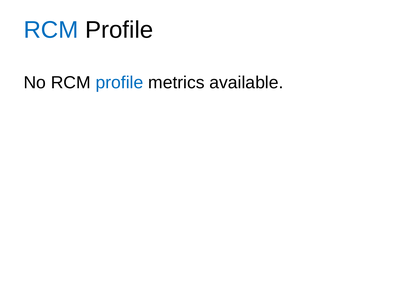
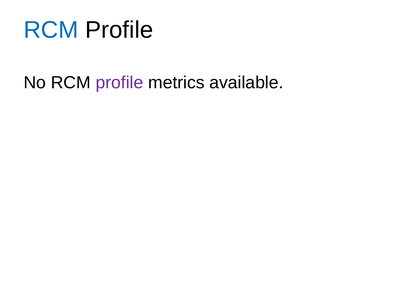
profile at (119, 83) colour: blue -> purple
